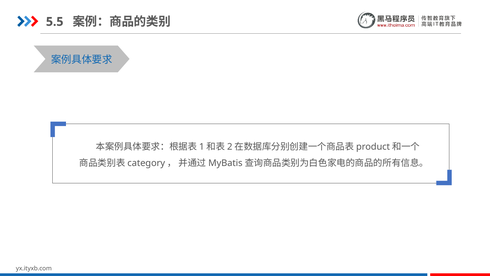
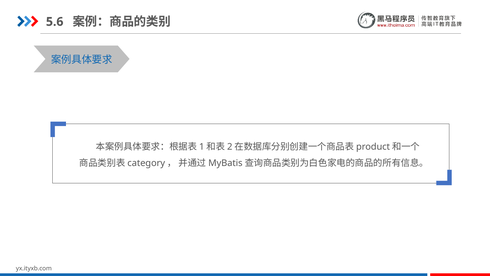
5.5: 5.5 -> 5.6
